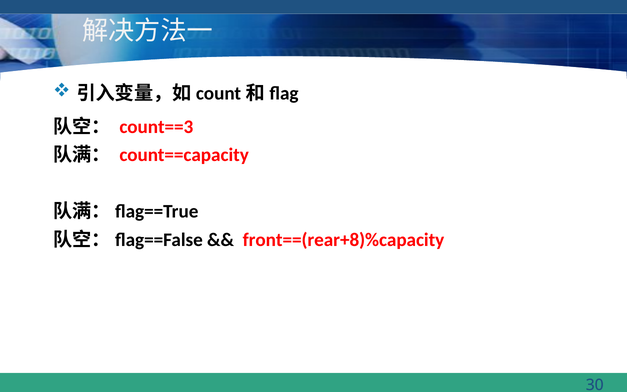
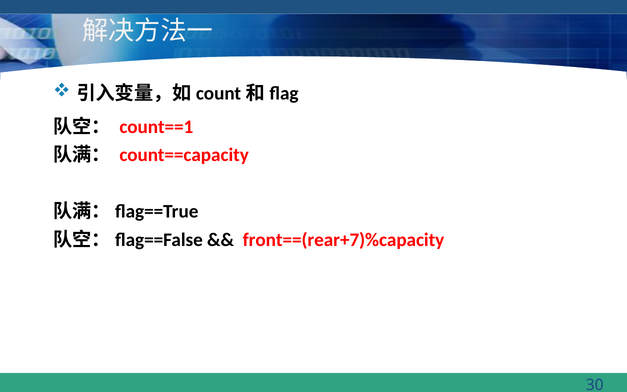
count==3: count==3 -> count==1
front==(rear+8)%capacity: front==(rear+8)%capacity -> front==(rear+7)%capacity
